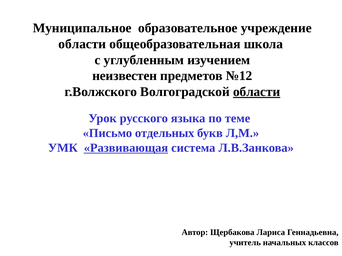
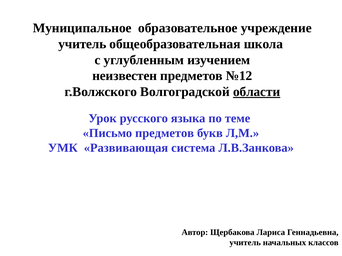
области at (82, 44): области -> учитель
Письмо отдельных: отдельных -> предметов
Развивающая underline: present -> none
